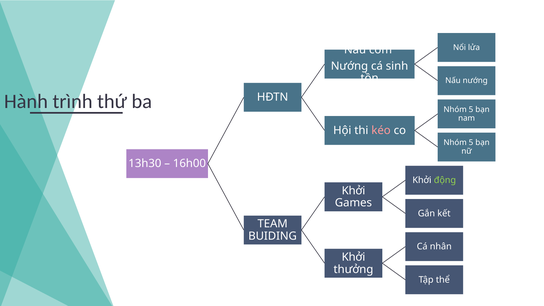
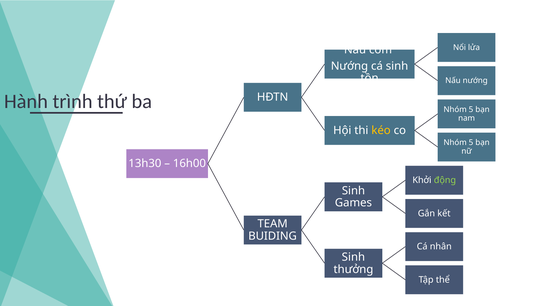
kéo colour: pink -> yellow
Khởi at (353, 191): Khởi -> Sinh
Khởi at (353, 257): Khởi -> Sinh
